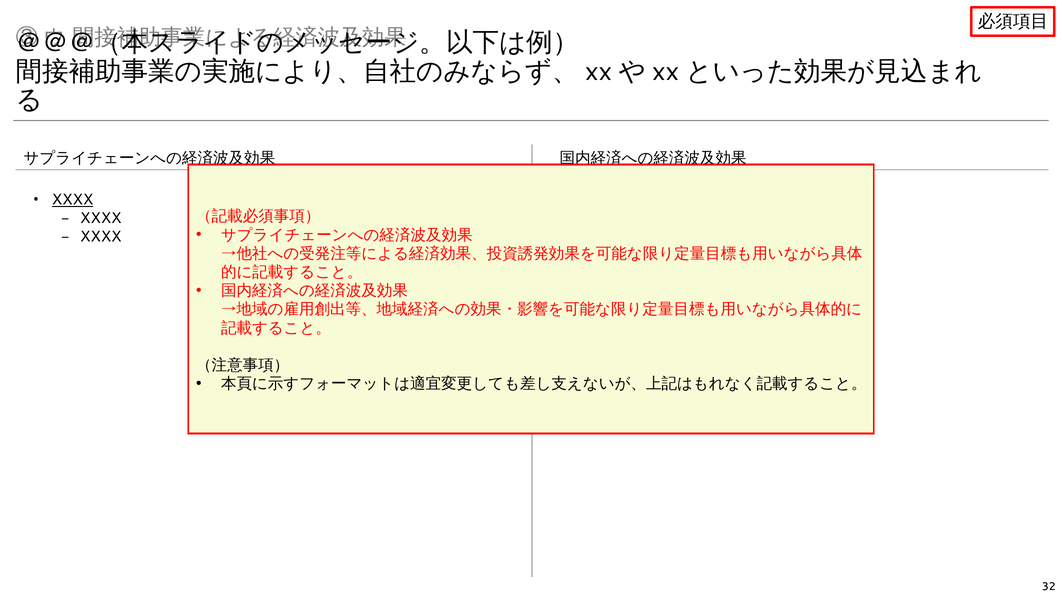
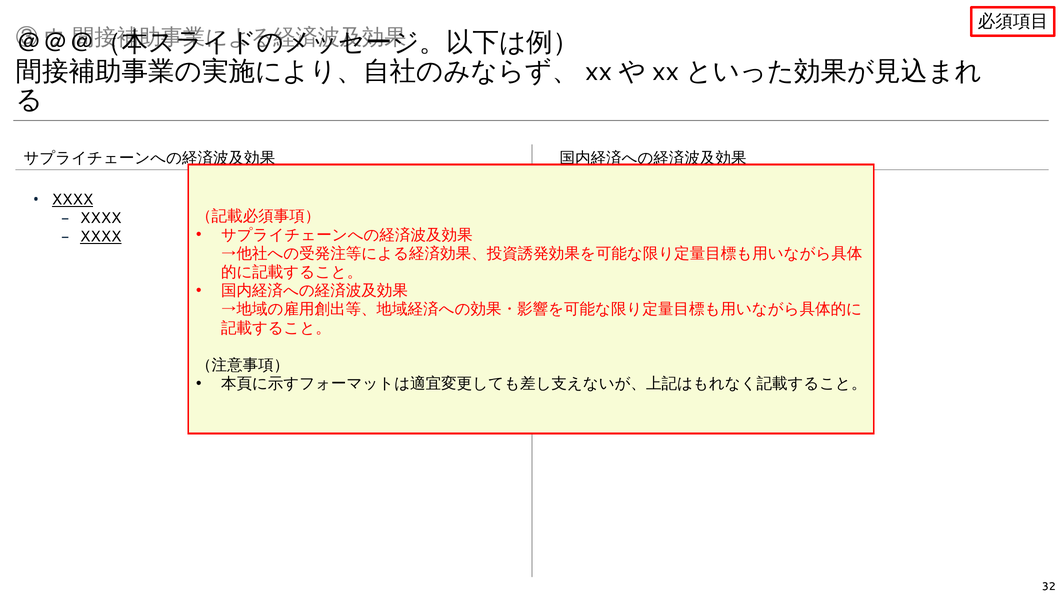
XXXX at (101, 237) underline: none -> present
